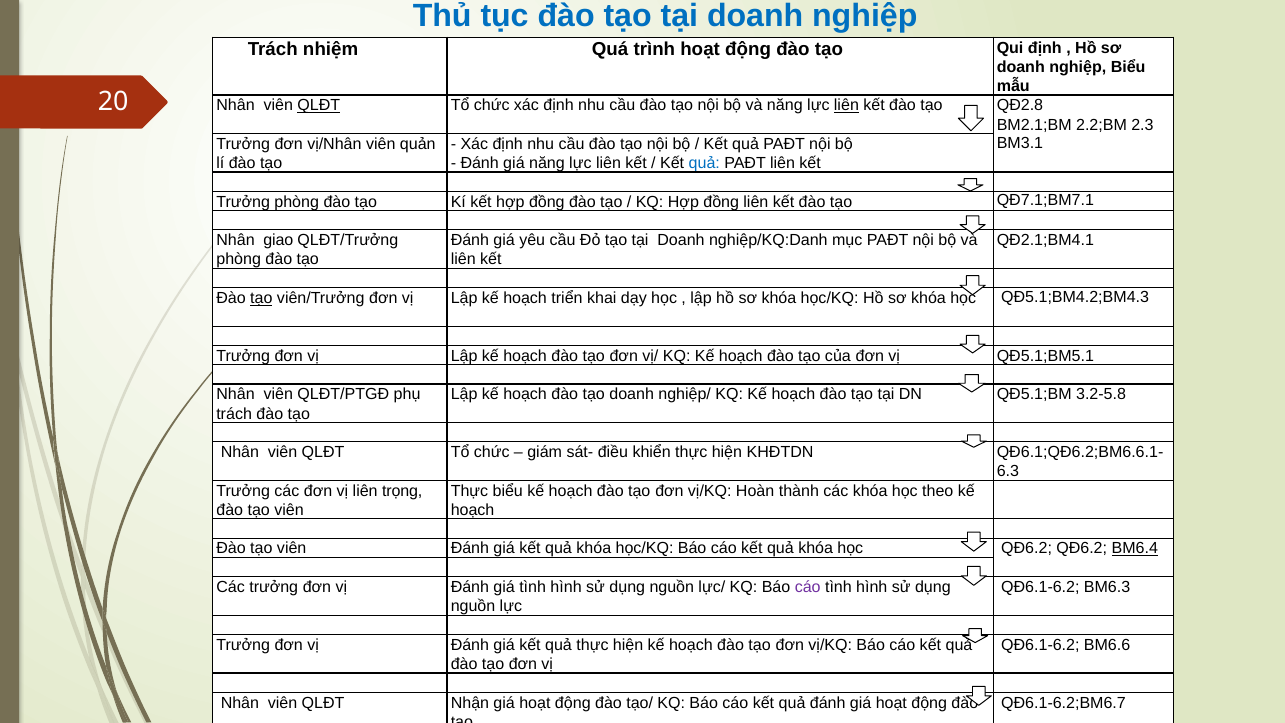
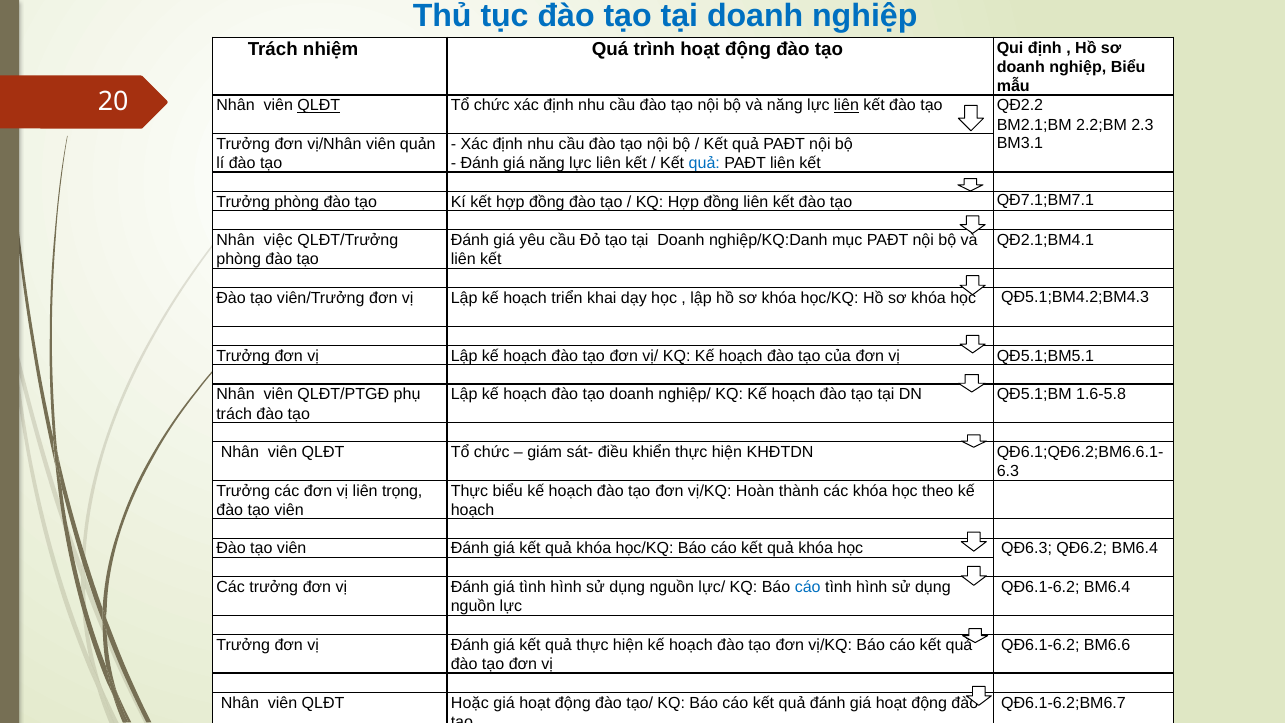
QĐ2.8: QĐ2.8 -> QĐ2.2
giao: giao -> việc
tạo at (261, 298) underline: present -> none
3.2-5.8: 3.2-5.8 -> 1.6-5.8
học QĐ6.2: QĐ6.2 -> QĐ6.3
BM6.4 at (1135, 549) underline: present -> none
cáo at (808, 587) colour: purple -> blue
QĐ6.1-6.2 BM6.3: BM6.3 -> BM6.4
Nhận: Nhận -> Hoặc
